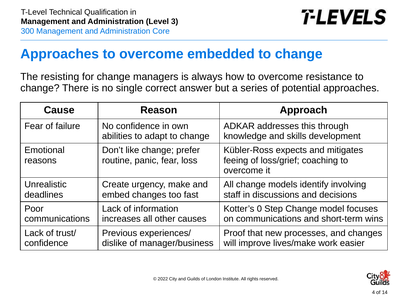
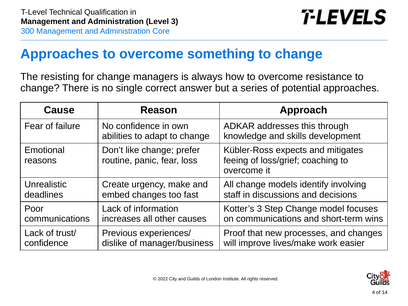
embedded: embedded -> something
Kotter’s 0: 0 -> 3
